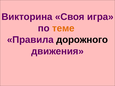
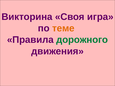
дорожного colour: black -> green
